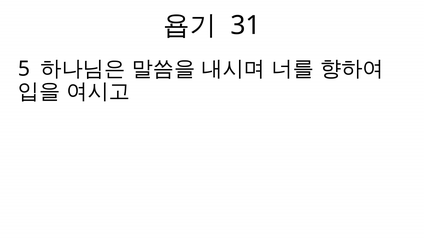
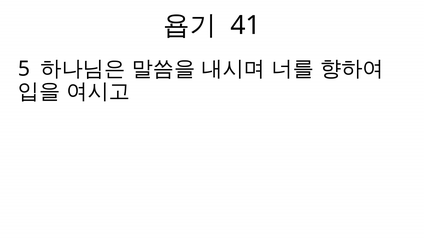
31: 31 -> 41
